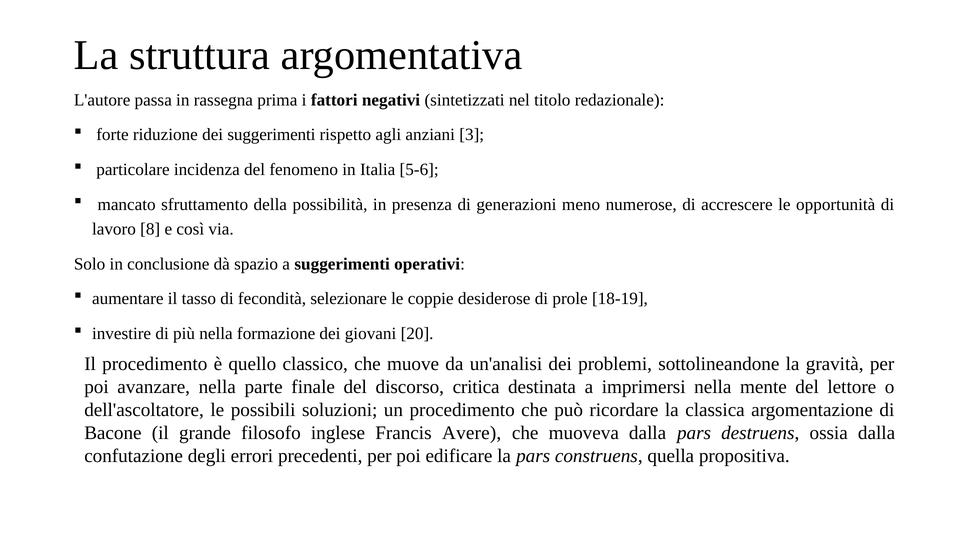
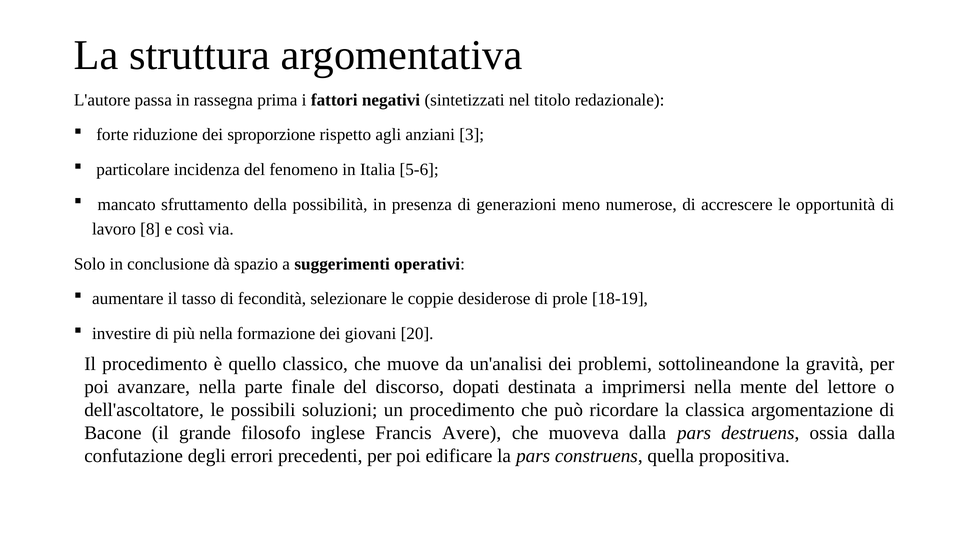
dei suggerimenti: suggerimenti -> sproporzione
critica: critica -> dopati
